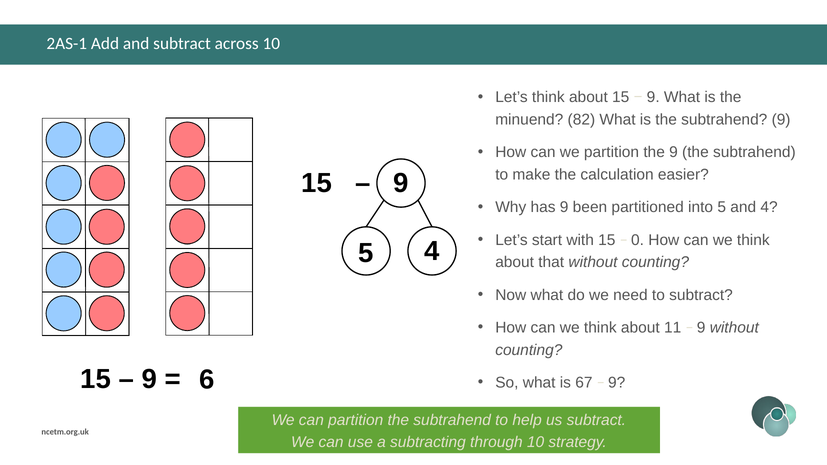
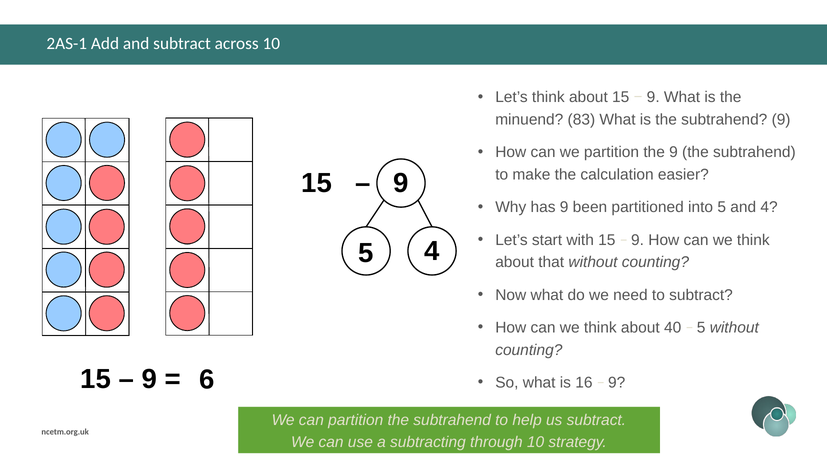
82: 82 -> 83
0 at (638, 240): 0 -> 9
11: 11 -> 40
9 at (701, 328): 9 -> 5
67: 67 -> 16
